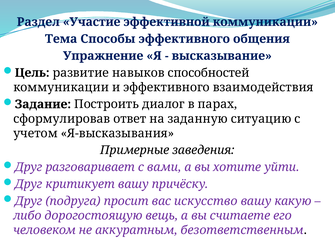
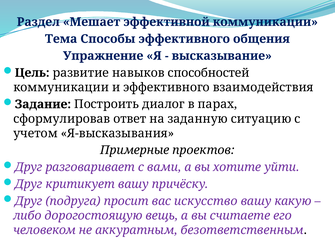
Участие: Участие -> Мешает
заведения: заведения -> проектов
